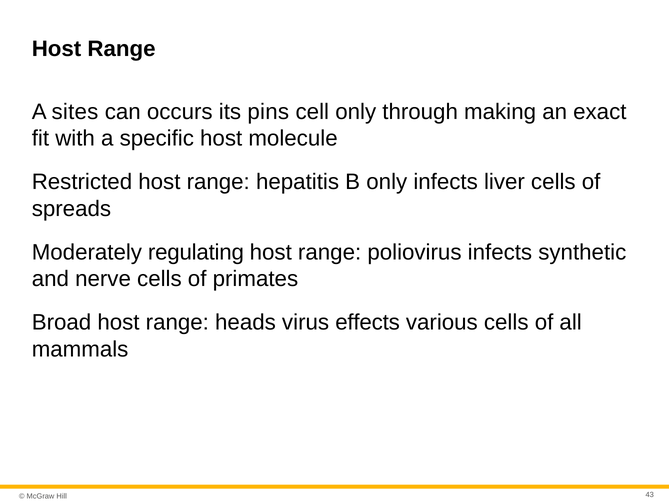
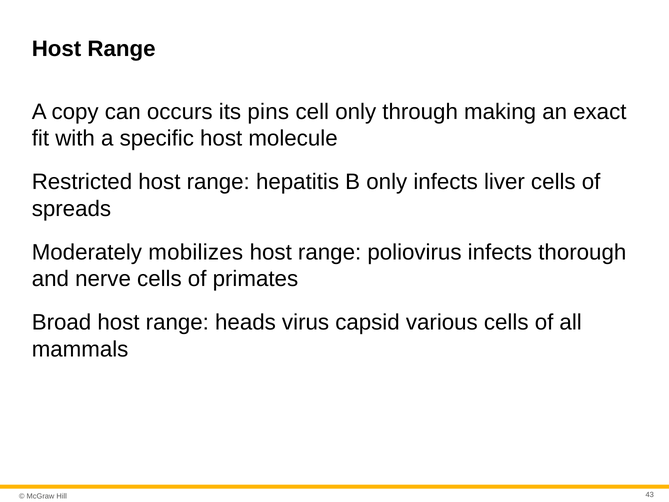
sites: sites -> copy
regulating: regulating -> mobilizes
synthetic: synthetic -> thorough
effects: effects -> capsid
